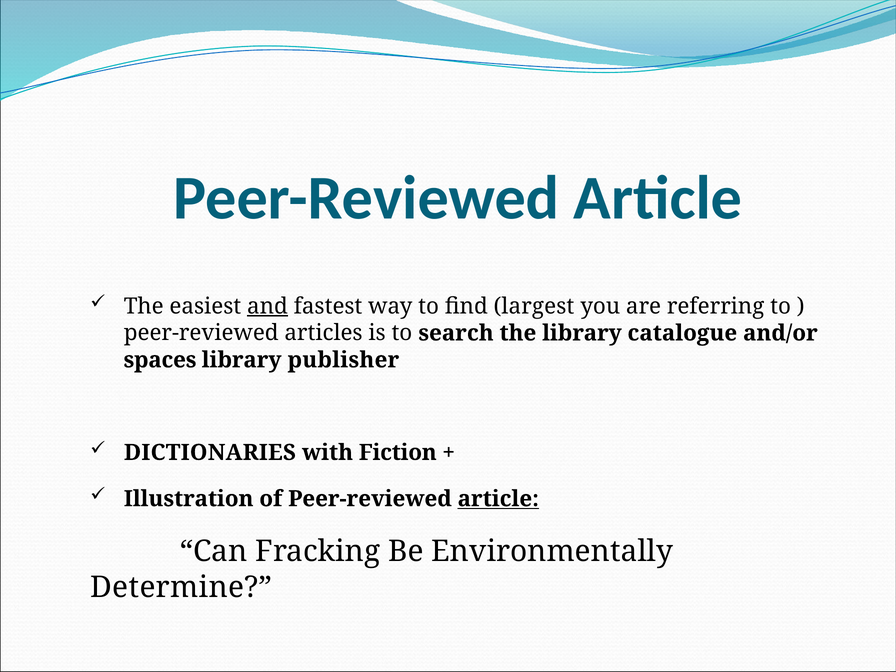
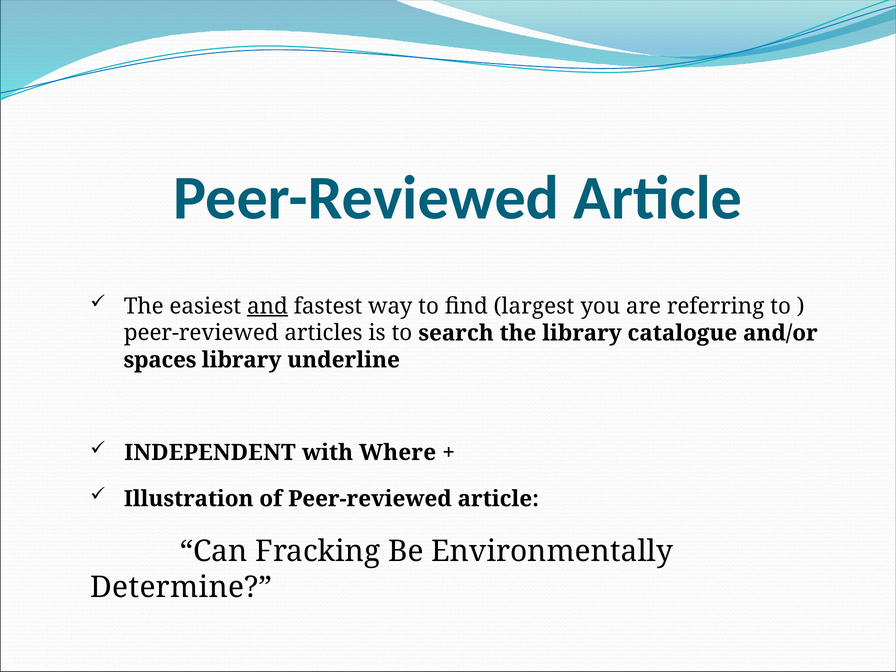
publisher: publisher -> underline
DICTIONARIES: DICTIONARIES -> INDEPENDENT
Fiction: Fiction -> Where
article at (498, 499) underline: present -> none
